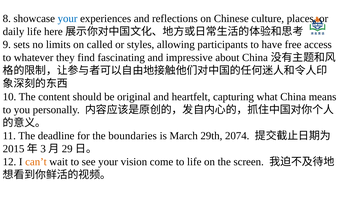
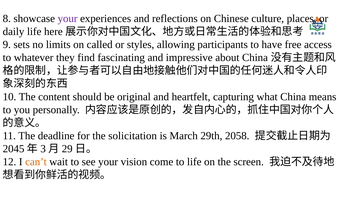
your at (68, 19) colour: blue -> purple
boundaries: boundaries -> solicitation
2074: 2074 -> 2058
2015: 2015 -> 2045
